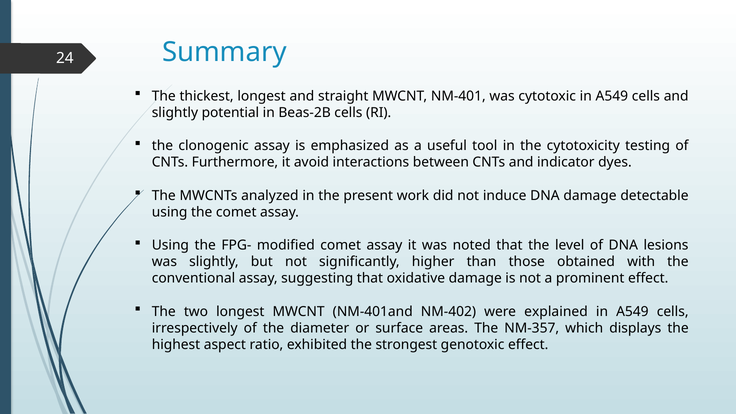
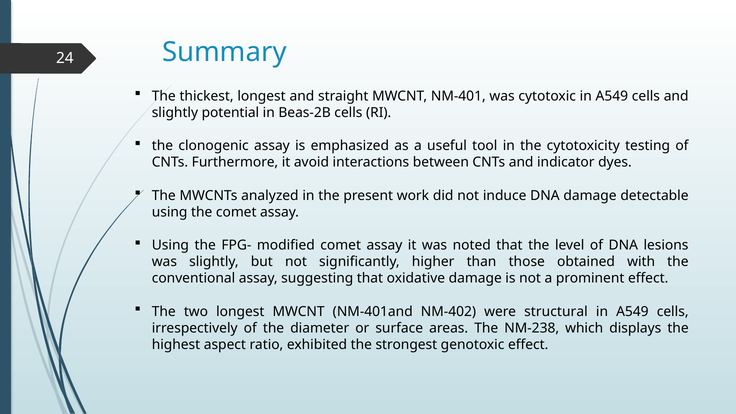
explained: explained -> structural
NM-357: NM-357 -> NM-238
